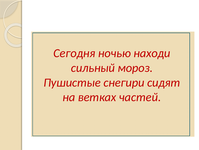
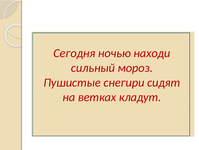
частей: частей -> кладут
